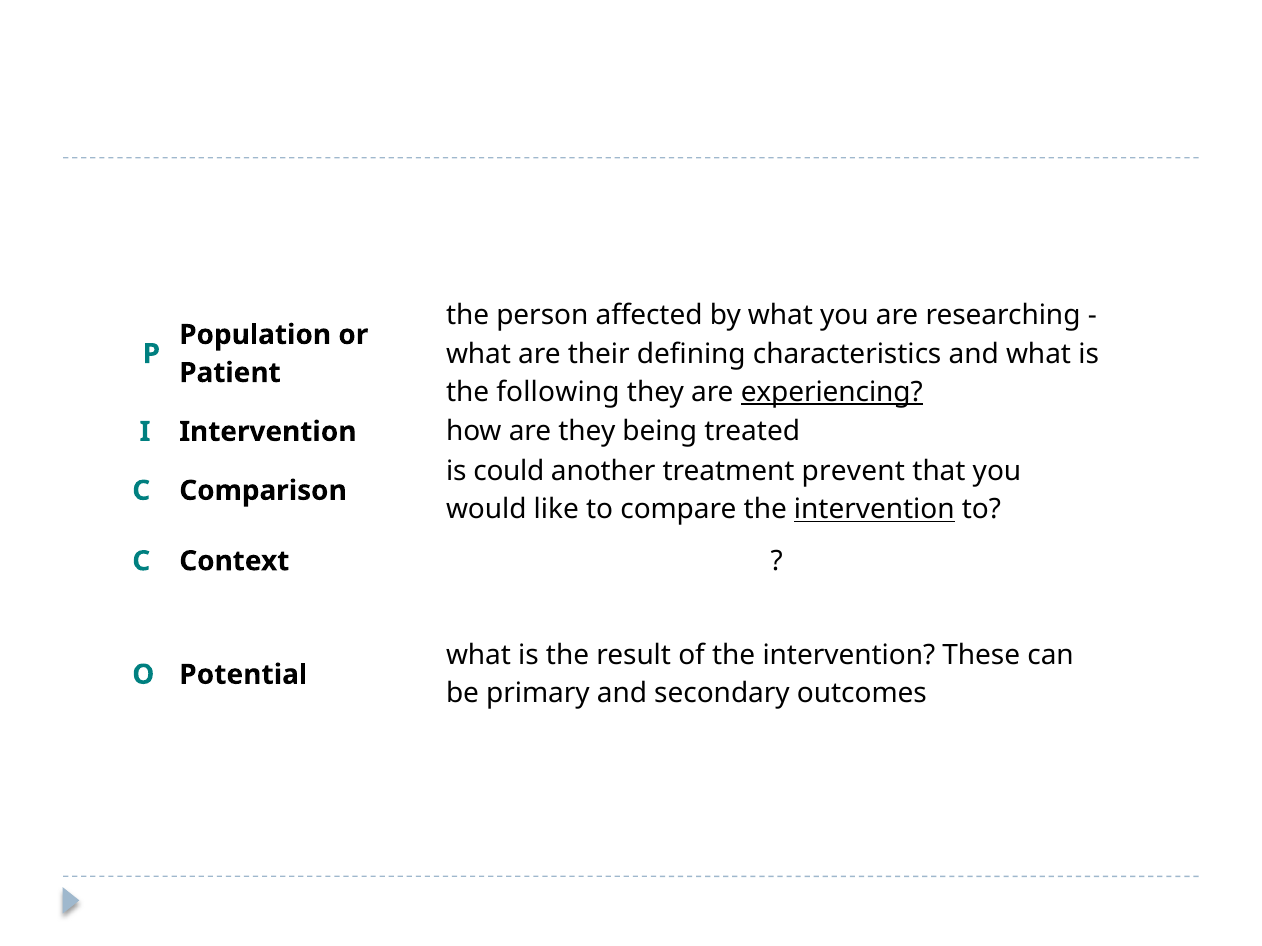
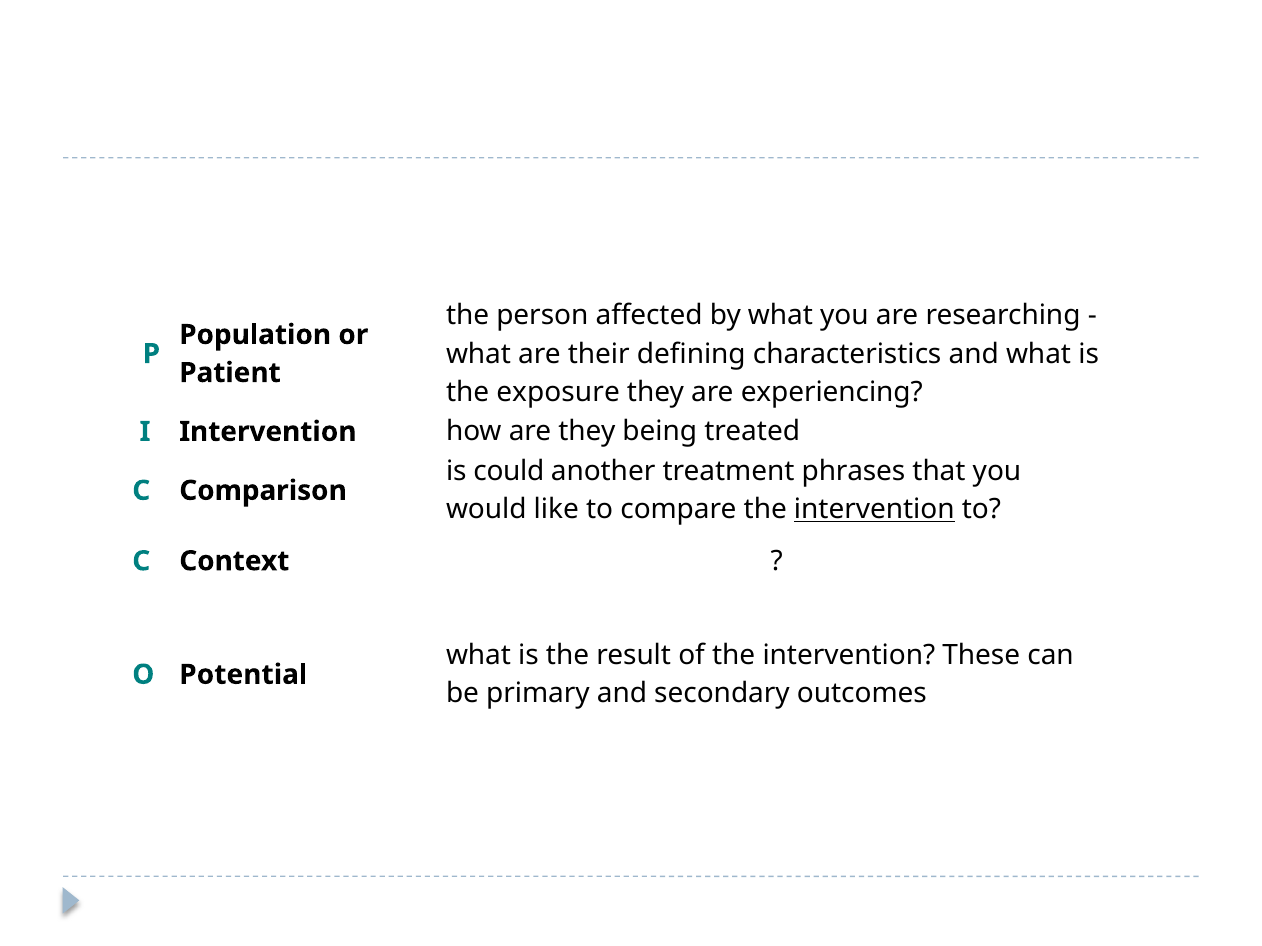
following: following -> exposure
experiencing underline: present -> none
prevent: prevent -> phrases
